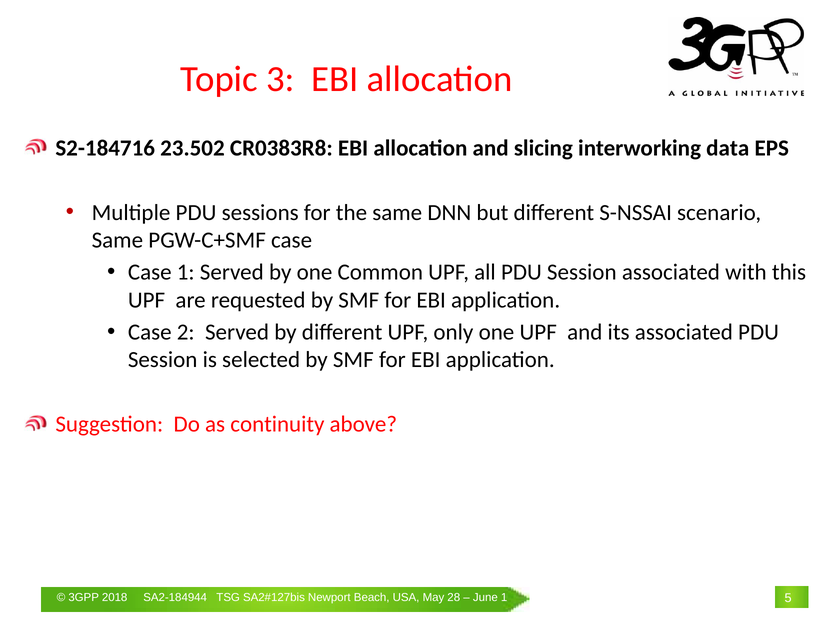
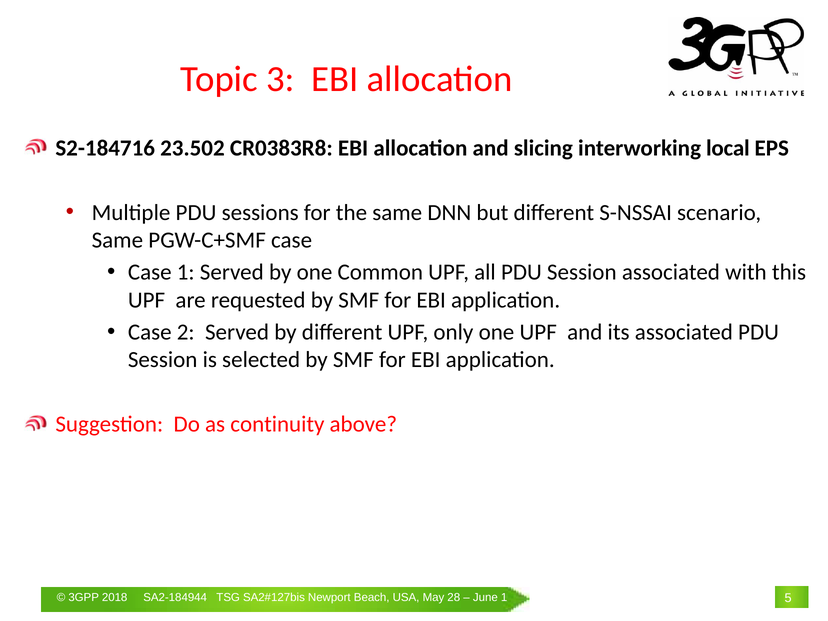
data: data -> local
